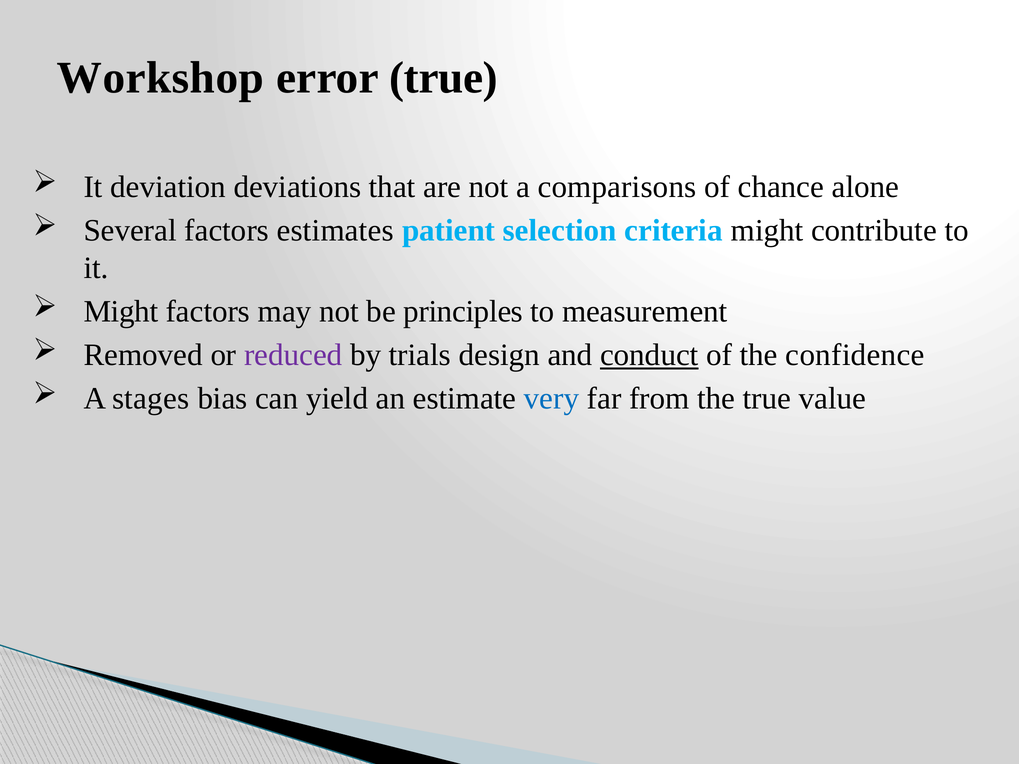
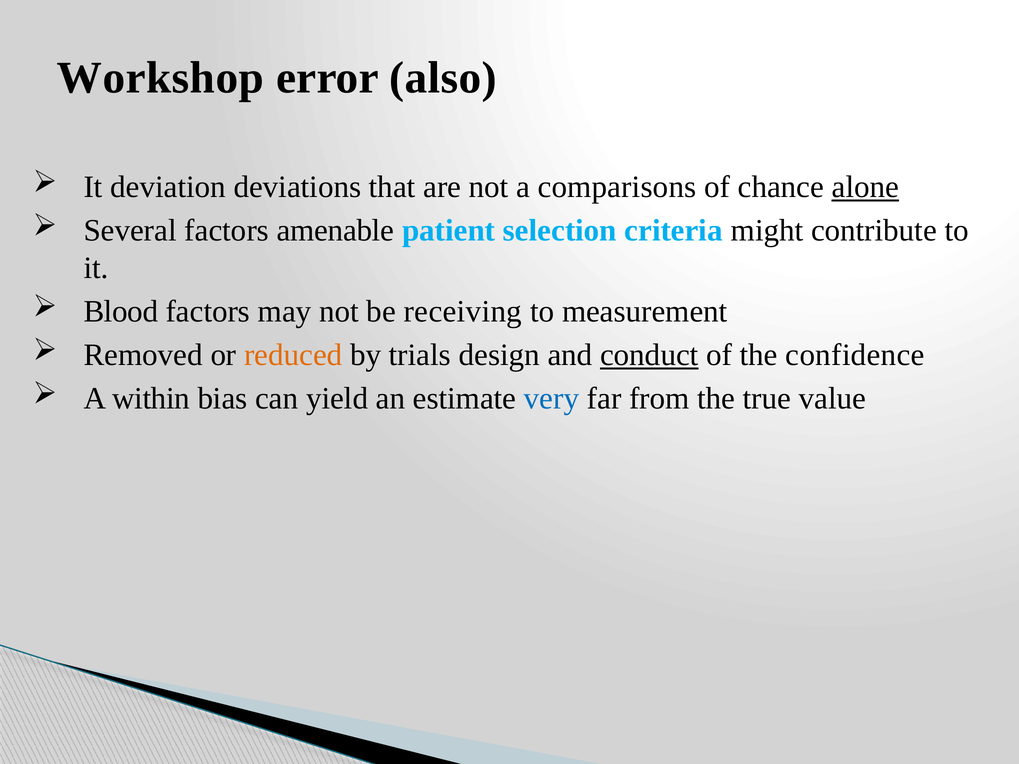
error true: true -> also
alone underline: none -> present
estimates: estimates -> amenable
Might at (121, 312): Might -> Blood
principles: principles -> receiving
reduced colour: purple -> orange
stages: stages -> within
